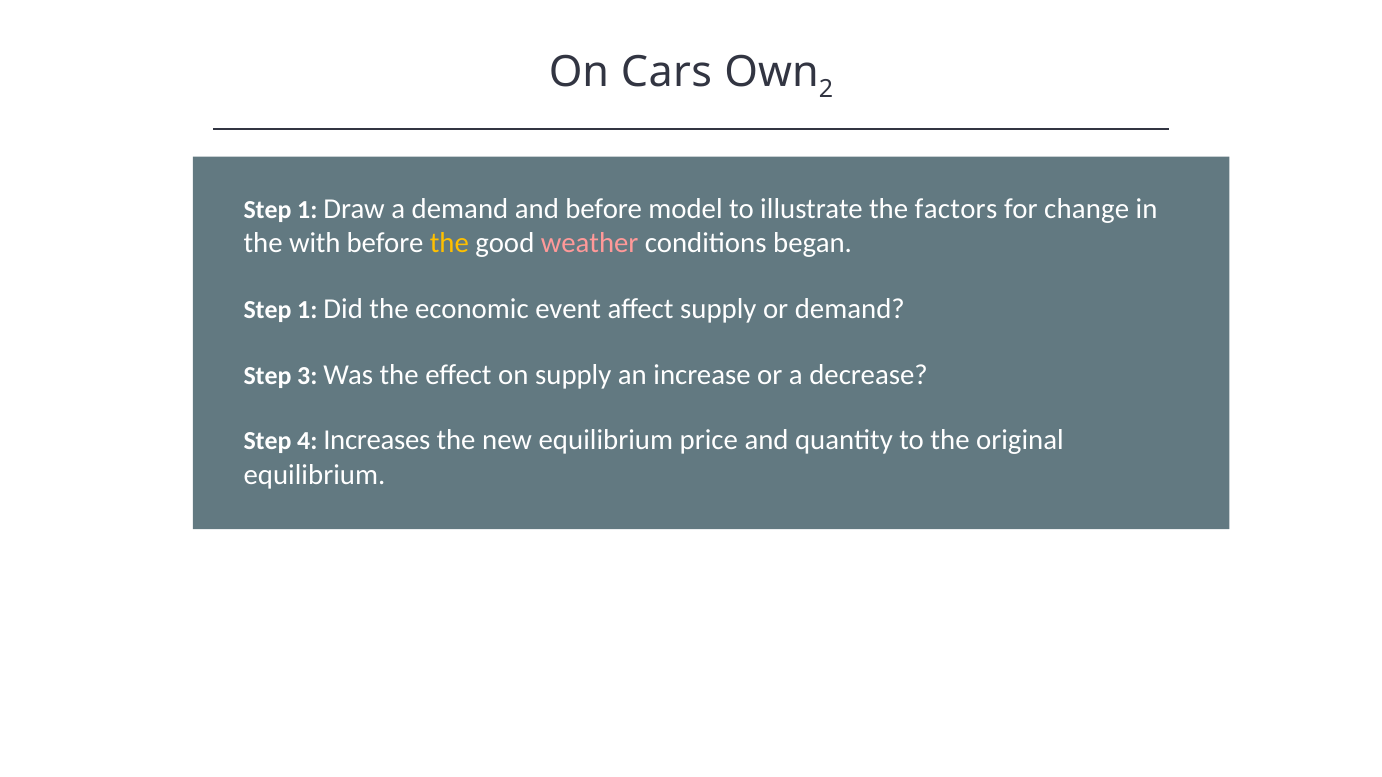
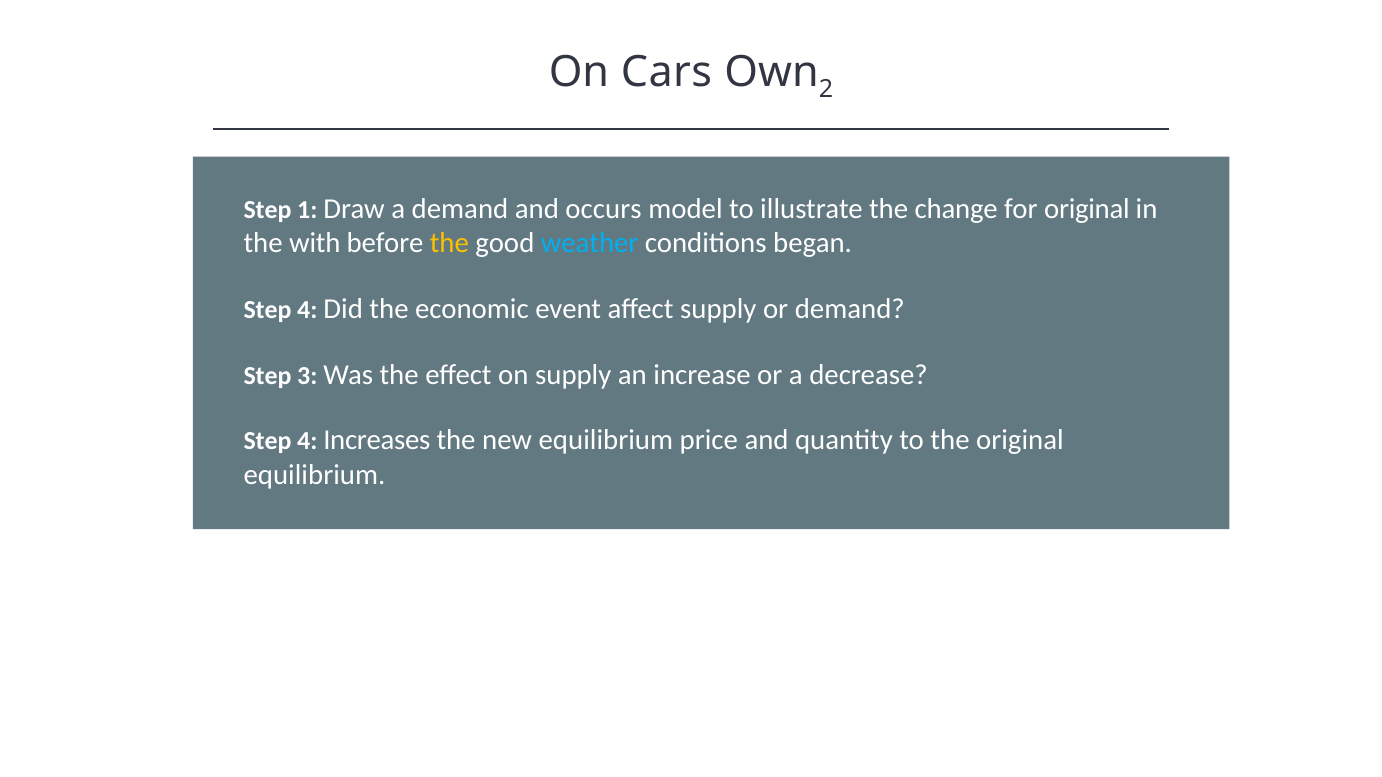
and before: before -> occurs
factors: factors -> change
for change: change -> original
weather colour: pink -> light blue
1 at (307, 310): 1 -> 4
